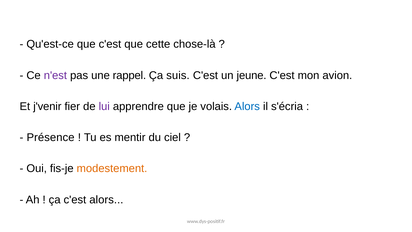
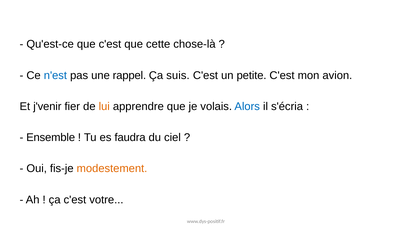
n'est colour: purple -> blue
jeune: jeune -> petite
lui colour: purple -> orange
Présence: Présence -> Ensemble
mentir: mentir -> faudra
c'est alors: alors -> votre
